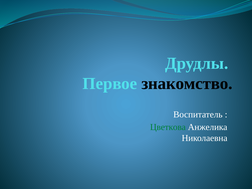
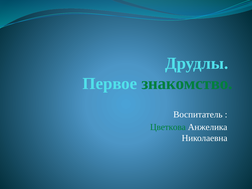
знакомство colour: black -> green
